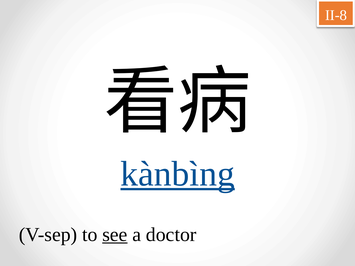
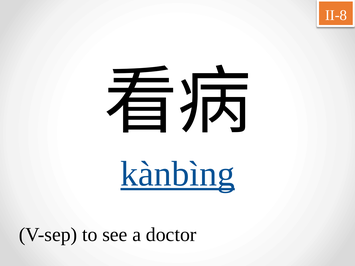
see underline: present -> none
